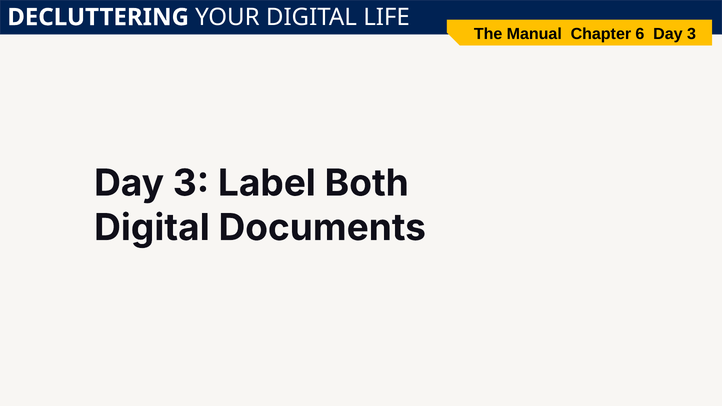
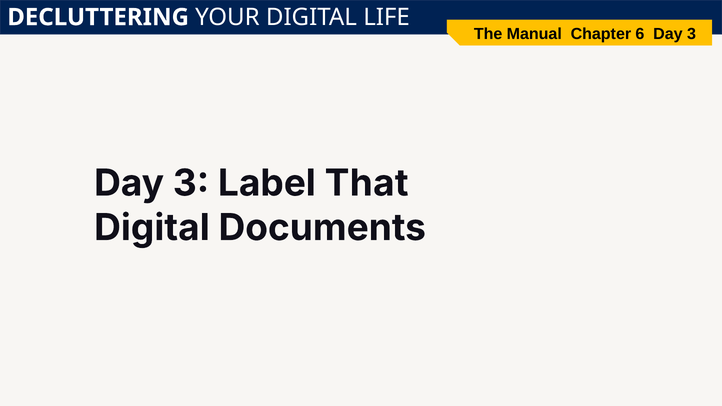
Both: Both -> That
